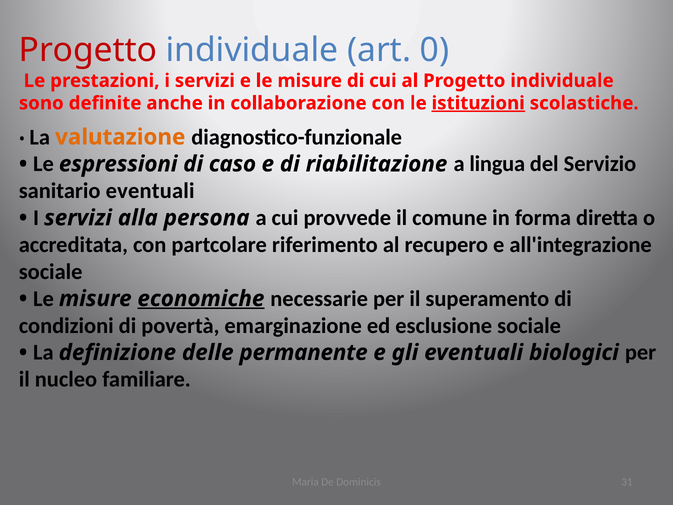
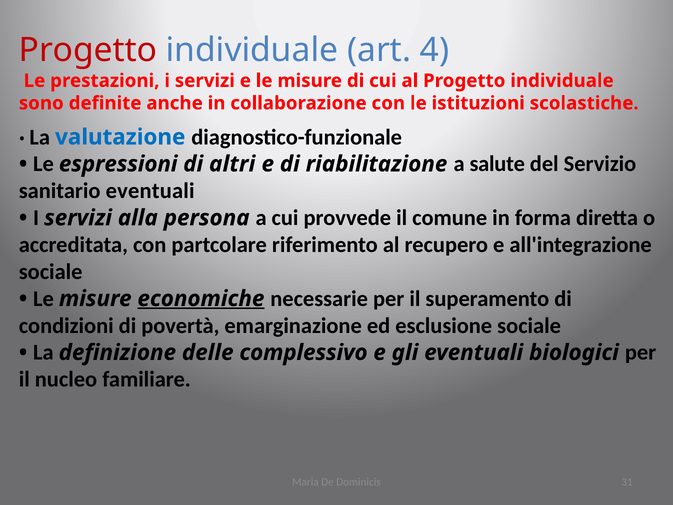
0: 0 -> 4
istituzioni underline: present -> none
valutazione colour: orange -> blue
caso: caso -> altri
lingua: lingua -> salute
permanente: permanente -> complessivo
